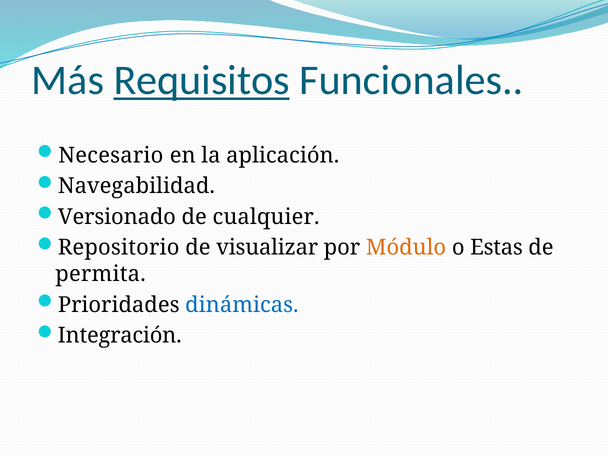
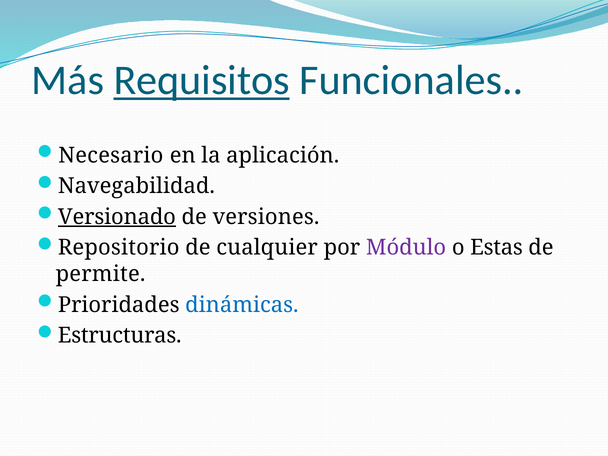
Versionado underline: none -> present
cualquier: cualquier -> versiones
visualizar: visualizar -> cualquier
Módulo colour: orange -> purple
permita: permita -> permite
Integración: Integración -> Estructuras
